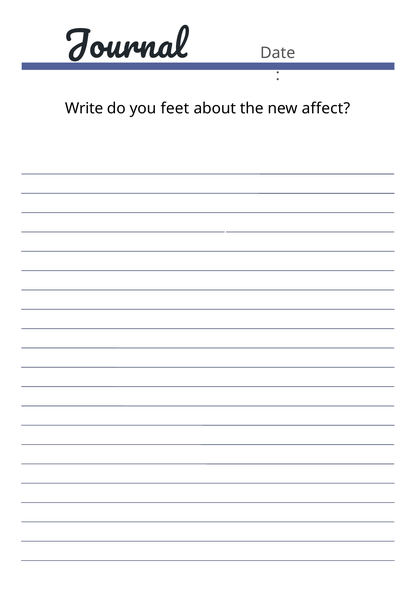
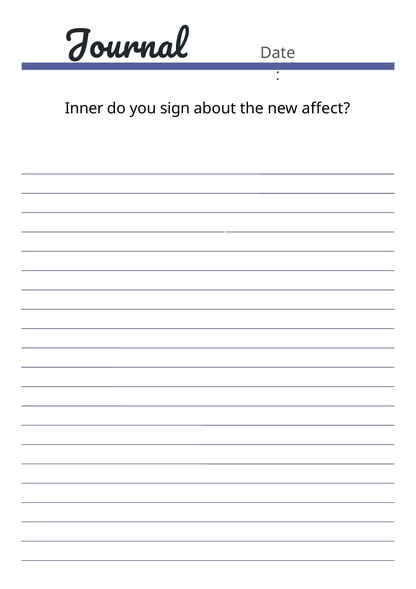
Write: Write -> Inner
feet: feet -> sign
